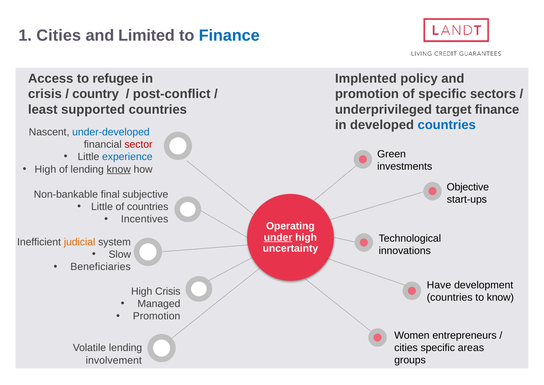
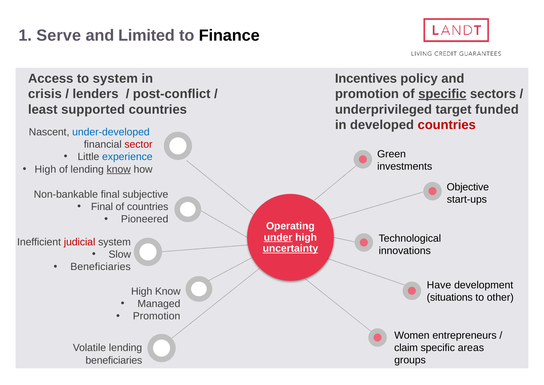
1 Cities: Cities -> Serve
Finance at (229, 35) colour: blue -> black
Implented: Implented -> Incentives
to refugee: refugee -> system
specific at (442, 94) underline: none -> present
country: country -> lenders
target finance: finance -> funded
countries at (447, 125) colour: blue -> red
Little at (102, 207): Little -> Final
Incentives: Incentives -> Pioneered
judicial colour: orange -> red
uncertainty underline: none -> present
High Crisis: Crisis -> Know
countries at (450, 297): countries -> situations
to know: know -> other
cities at (406, 347): cities -> claim
involvement at (114, 360): involvement -> beneficiaries
